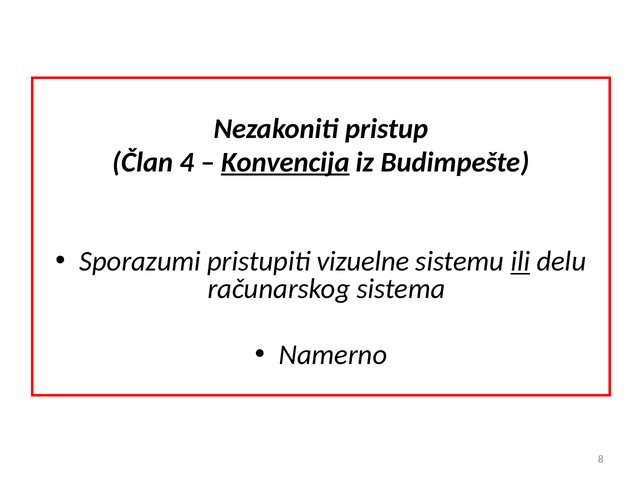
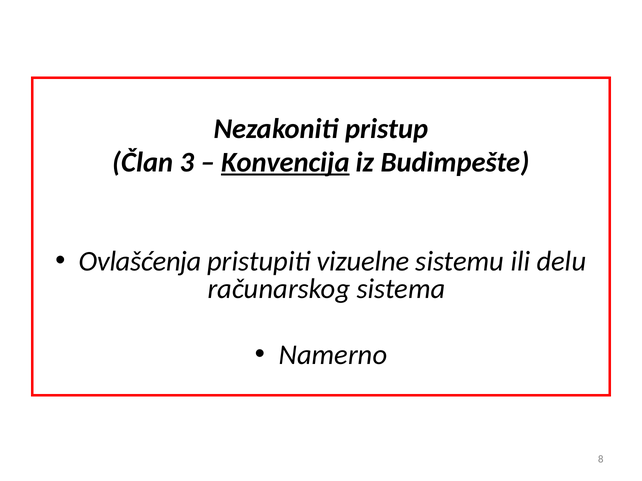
4: 4 -> 3
Sporazumi: Sporazumi -> Ovlašćenja
ili underline: present -> none
